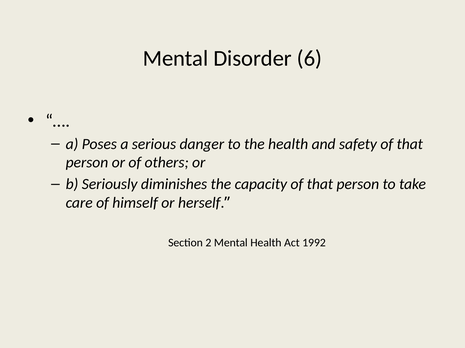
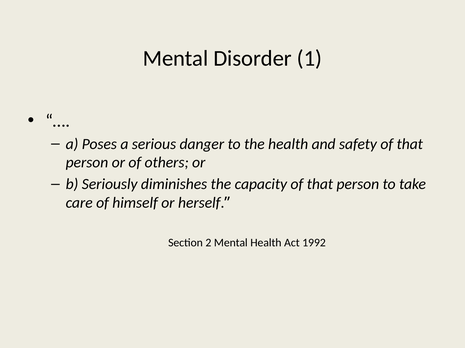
6: 6 -> 1
